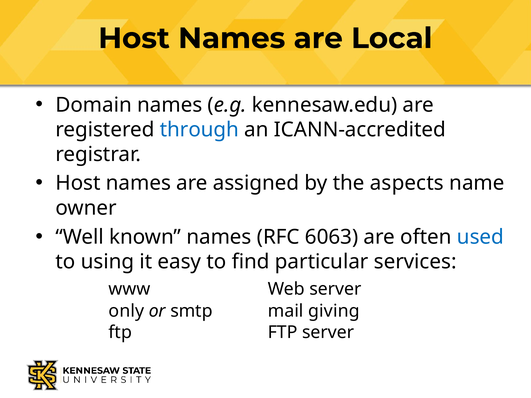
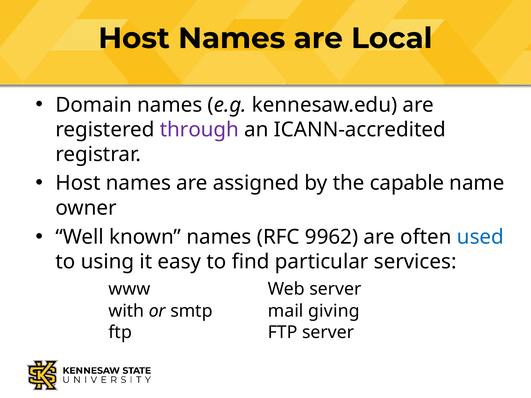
through colour: blue -> purple
aspects: aspects -> capable
6063: 6063 -> 9962
only: only -> with
